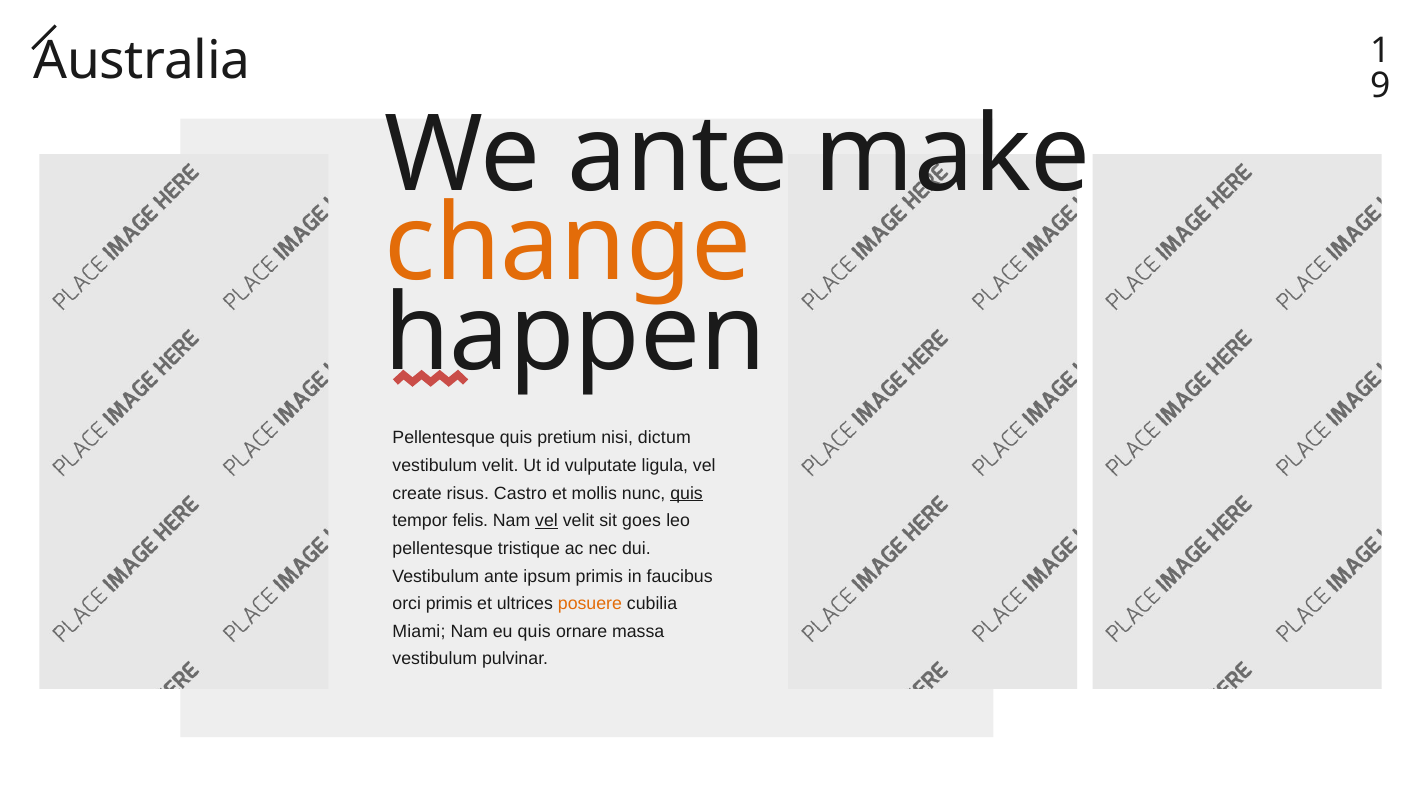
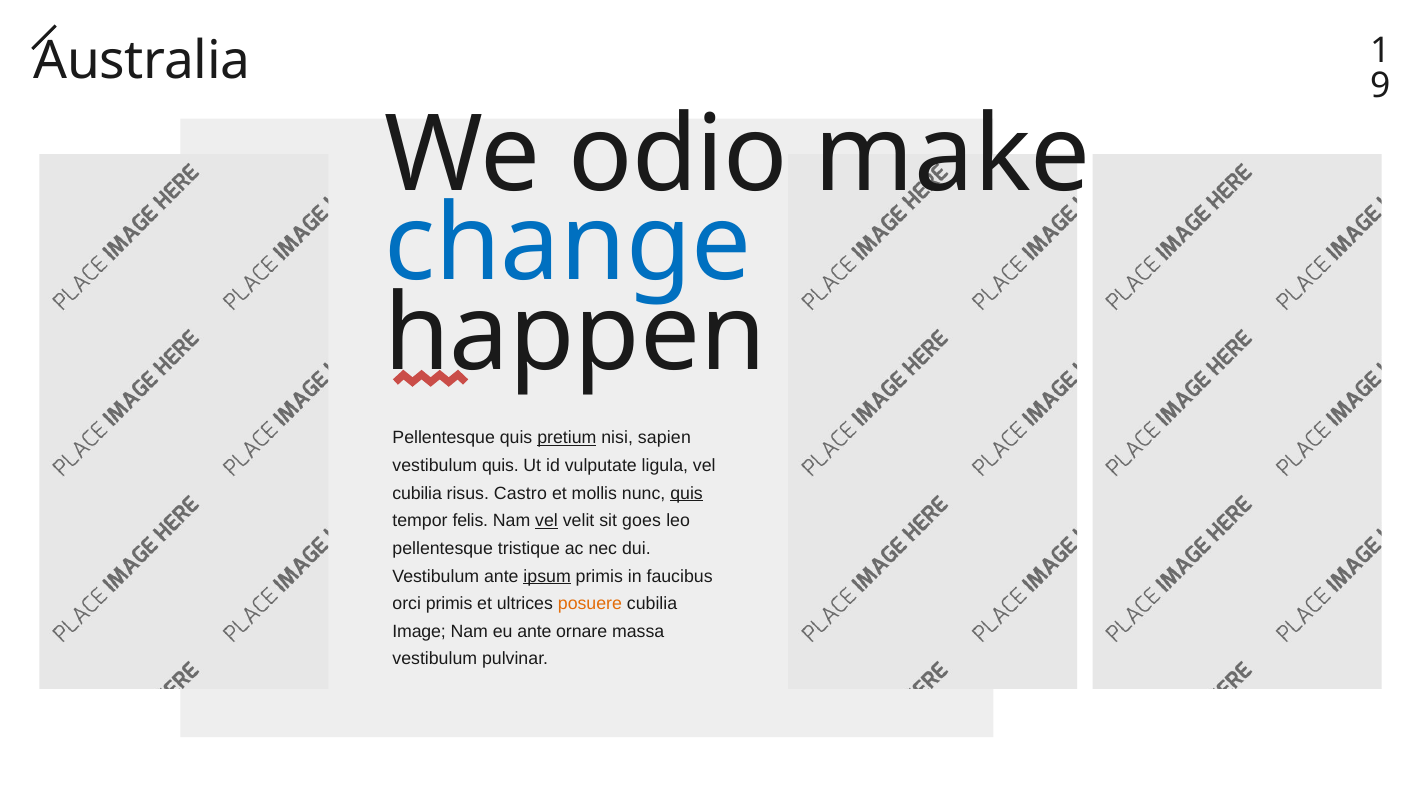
We ante: ante -> odio
change colour: orange -> blue
pretium underline: none -> present
dictum: dictum -> sapien
vestibulum velit: velit -> quis
create at (417, 493): create -> cubilia
ipsum underline: none -> present
Miami: Miami -> Image
eu quis: quis -> ante
